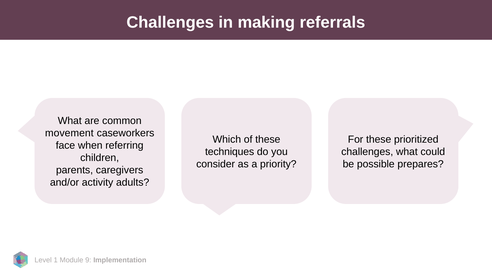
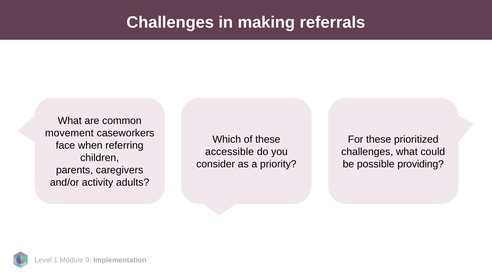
techniques: techniques -> accessible
prepares: prepares -> providing
